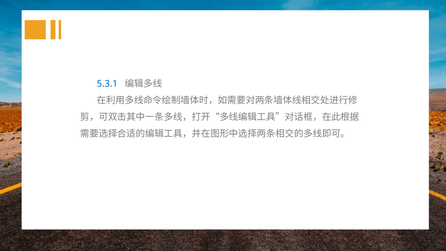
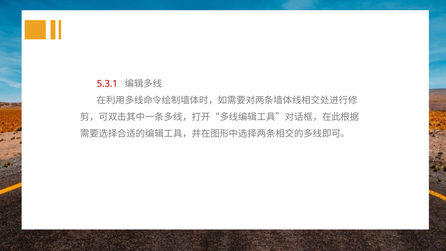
5.3.1 colour: blue -> red
